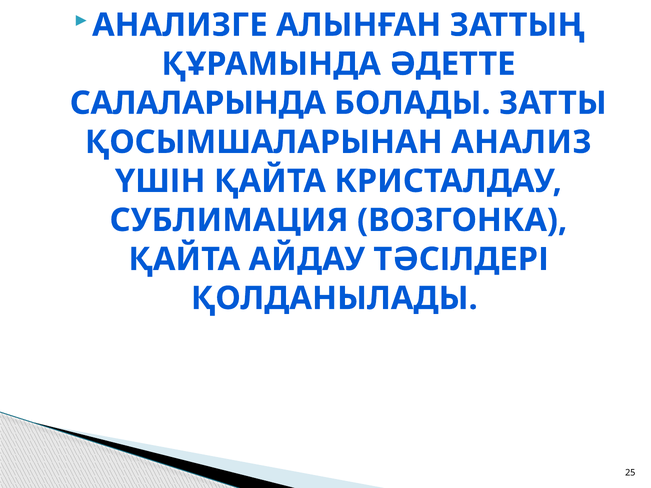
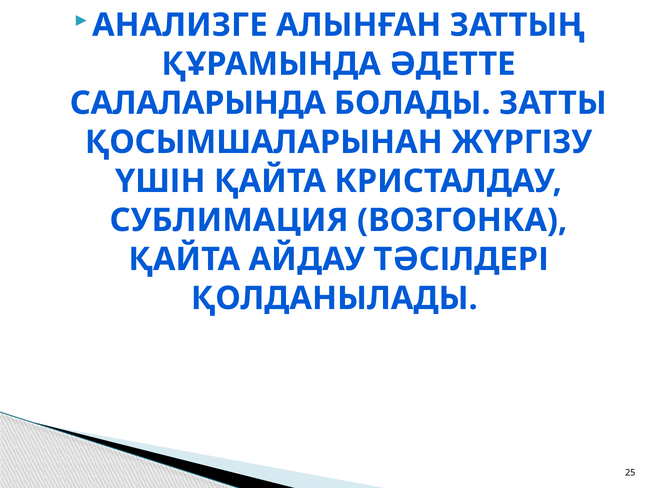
АНАЛИЗ: АНАЛИЗ -> ЖҮРГІЗУ
